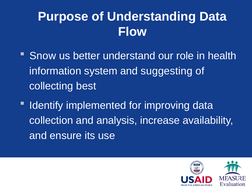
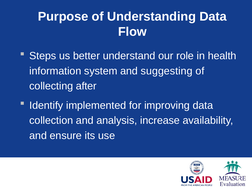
Snow: Snow -> Steps
best: best -> after
